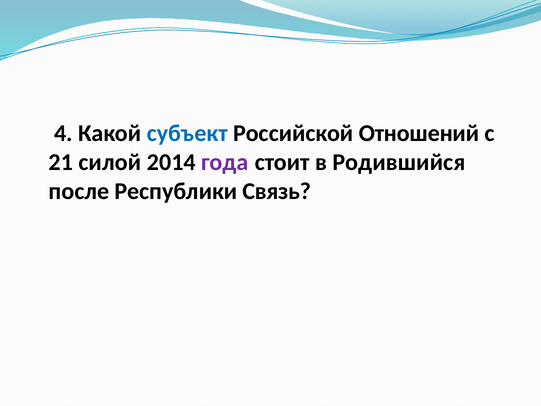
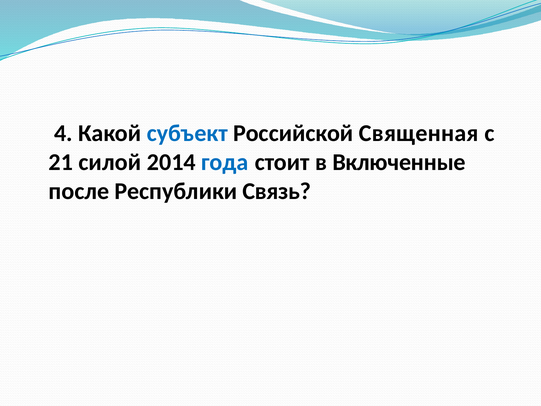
Отношений: Отношений -> Священная
года colour: purple -> blue
Родившийся: Родившийся -> Включенные
